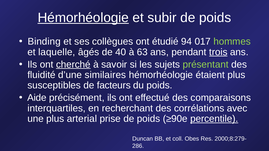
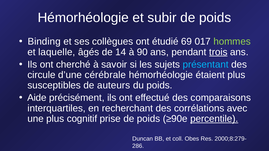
Hémorhéologie at (83, 18) underline: present -> none
94: 94 -> 69
40: 40 -> 14
63: 63 -> 90
cherché underline: present -> none
présentant colour: light green -> light blue
fluidité: fluidité -> circule
similaires: similaires -> cérébrale
facteurs: facteurs -> auteurs
arterial: arterial -> cognitif
